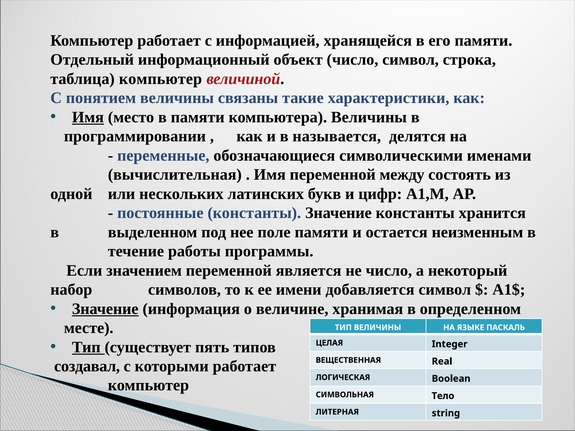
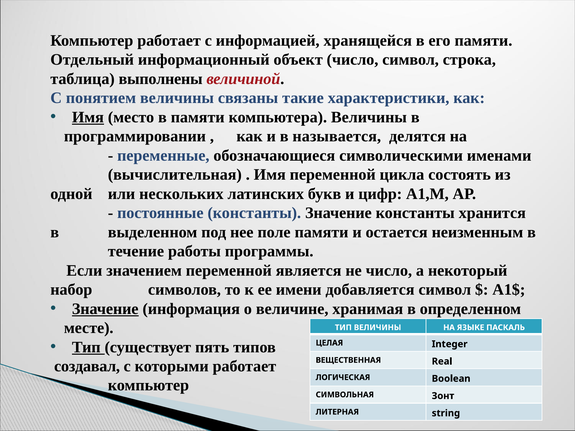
таблица компьютер: компьютер -> выполнены
между: между -> цикла
Тело: Тело -> Зонт
